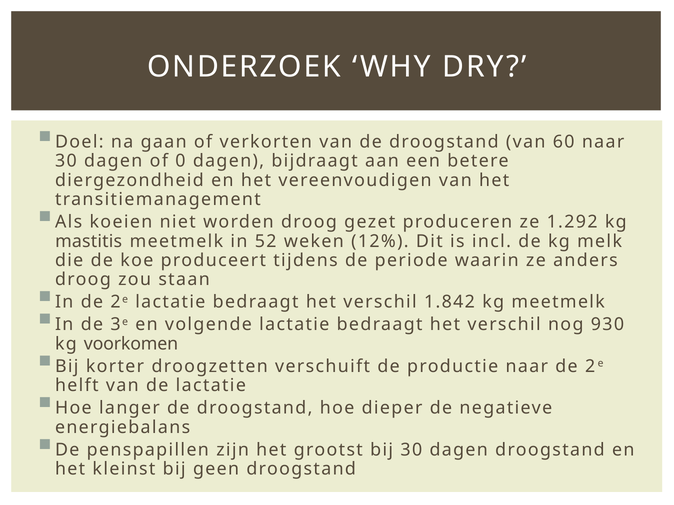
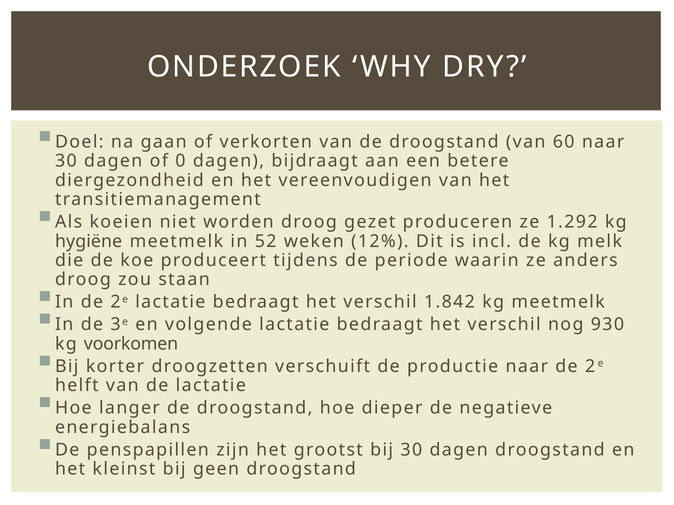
mastitis: mastitis -> hygiëne
